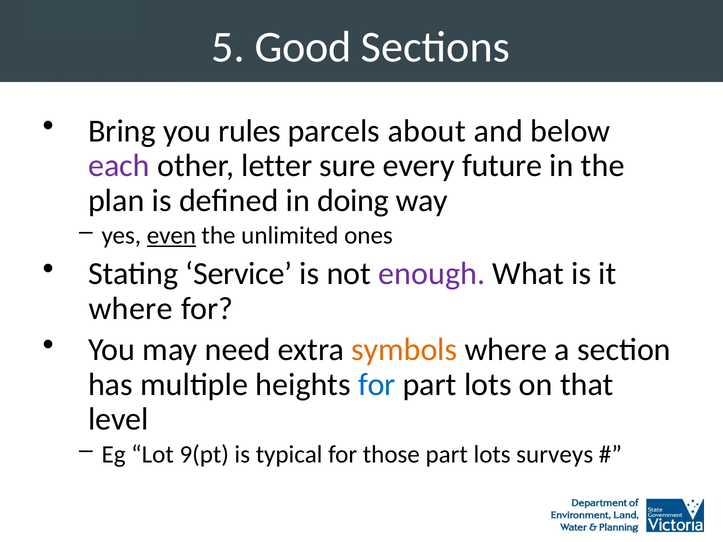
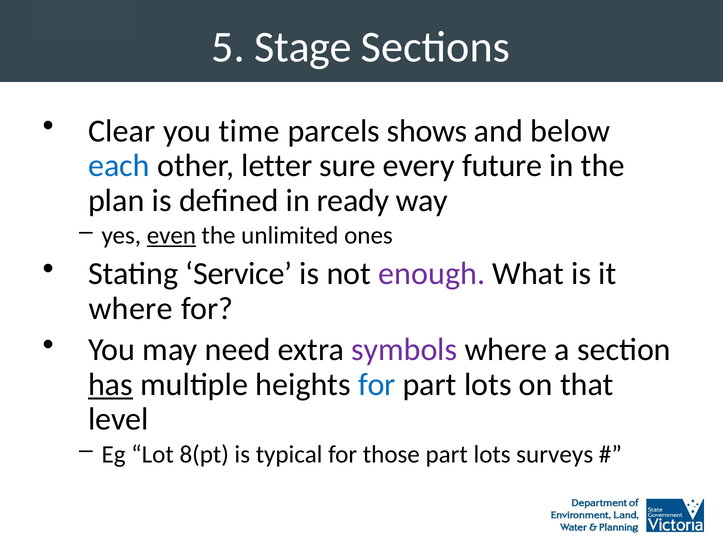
Good: Good -> Stage
Bring: Bring -> Clear
rules: rules -> time
about: about -> shows
each colour: purple -> blue
doing: doing -> ready
symbols colour: orange -> purple
has underline: none -> present
9(pt: 9(pt -> 8(pt
